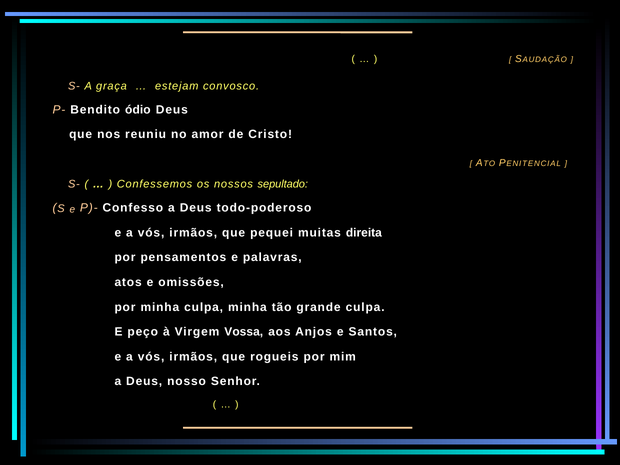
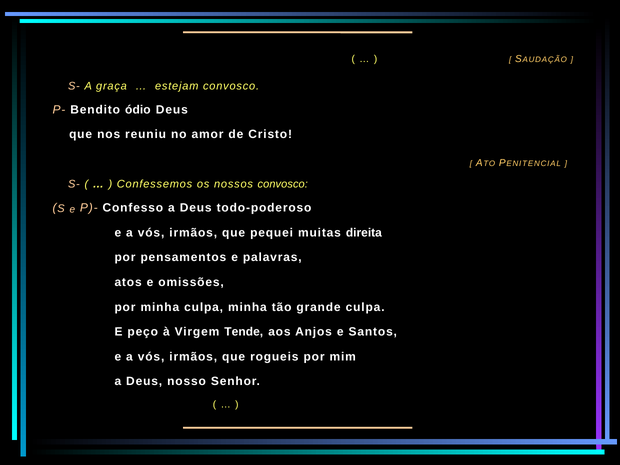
nossos sepultado: sepultado -> convosco
Vossa: Vossa -> Tende
